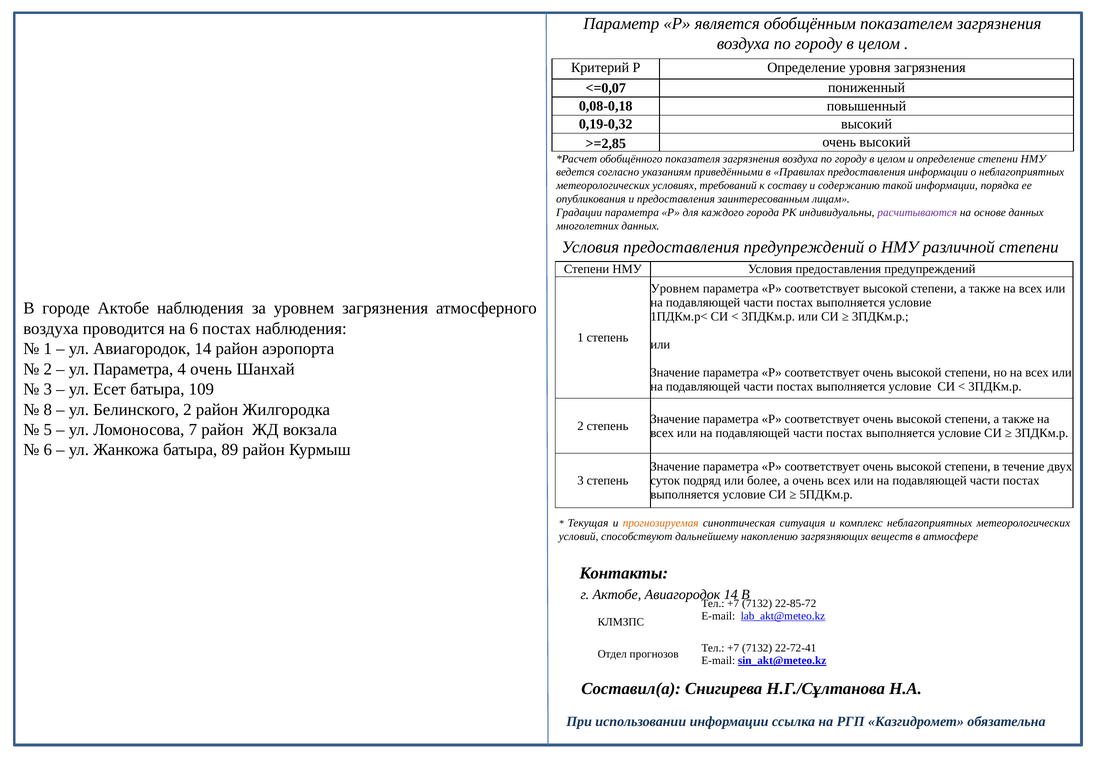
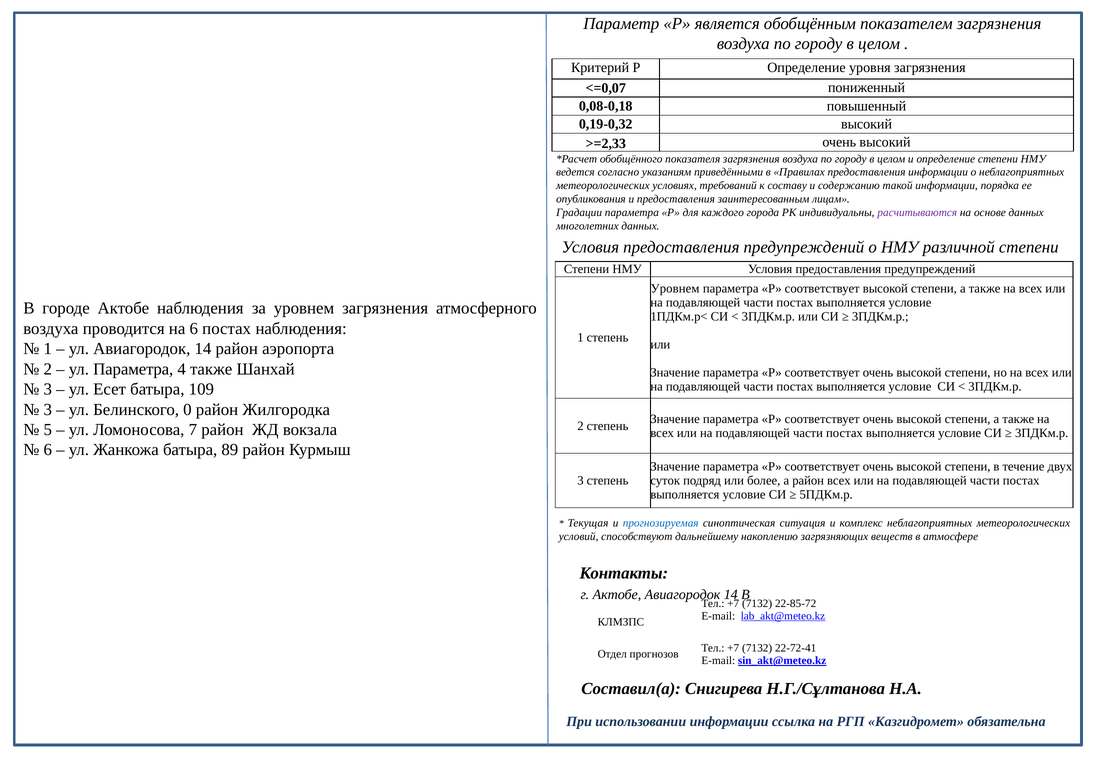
>=2,85: >=2,85 -> >=2,33
4 очень: очень -> также
8 at (48, 410): 8 -> 3
Белинского 2: 2 -> 0
а очень: очень -> район
прогнозируемая colour: orange -> blue
